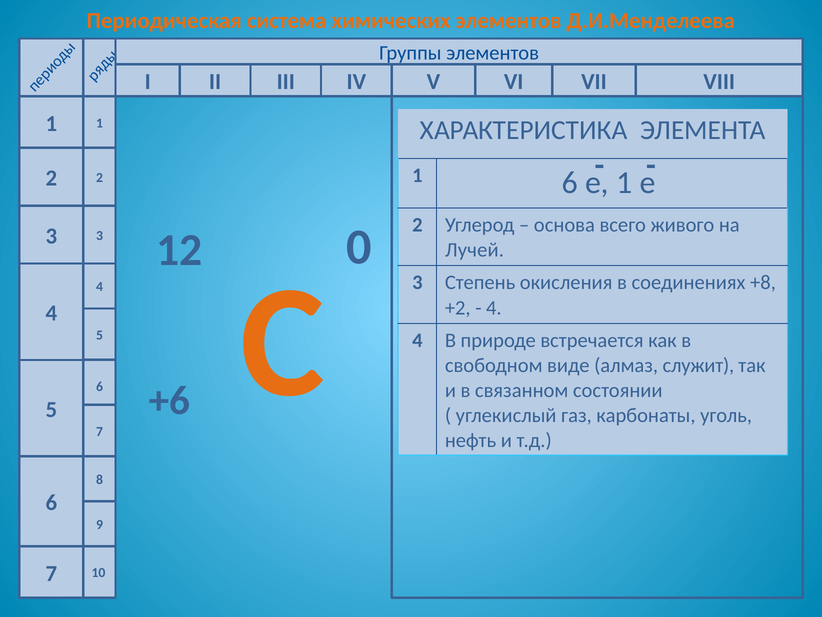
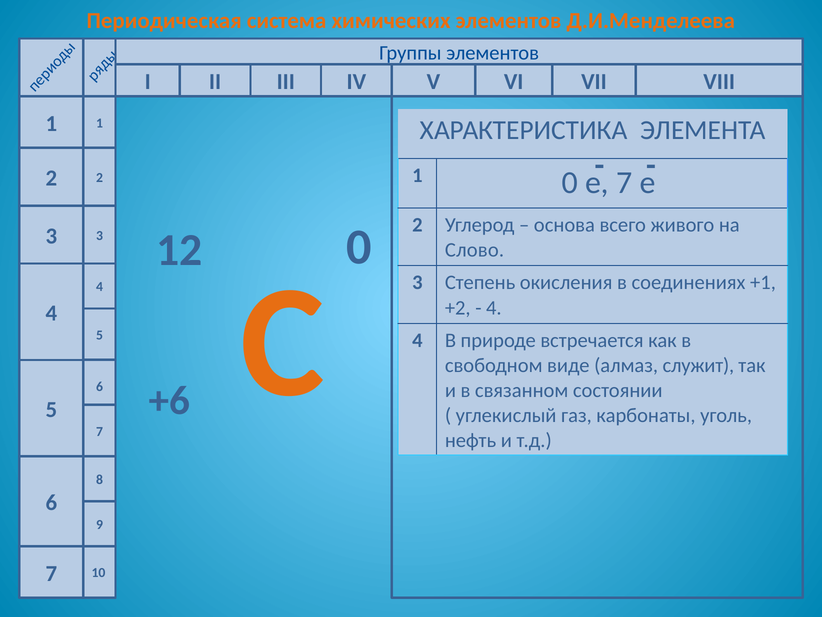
1 6: 6 -> 0
1 at (624, 183): 1 -> 7
Лучей: Лучей -> Слово
+8: +8 -> +1
